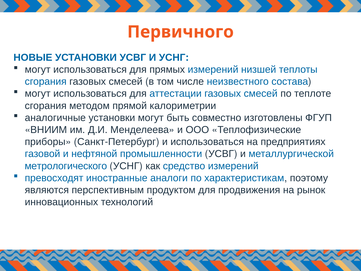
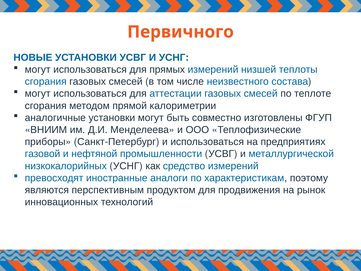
метрологического: метрологического -> низкокалорийных
